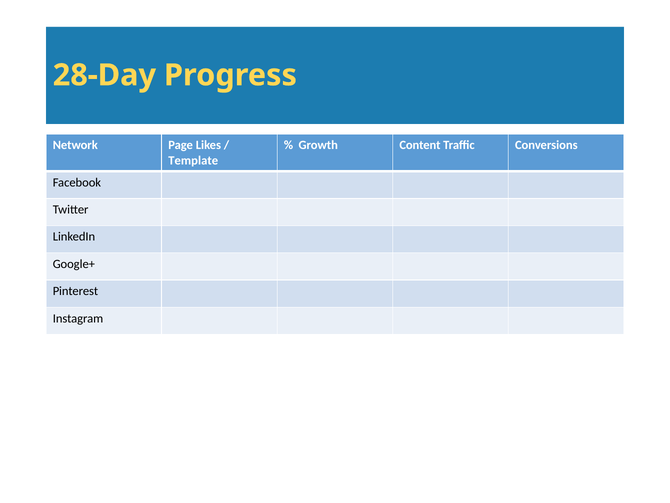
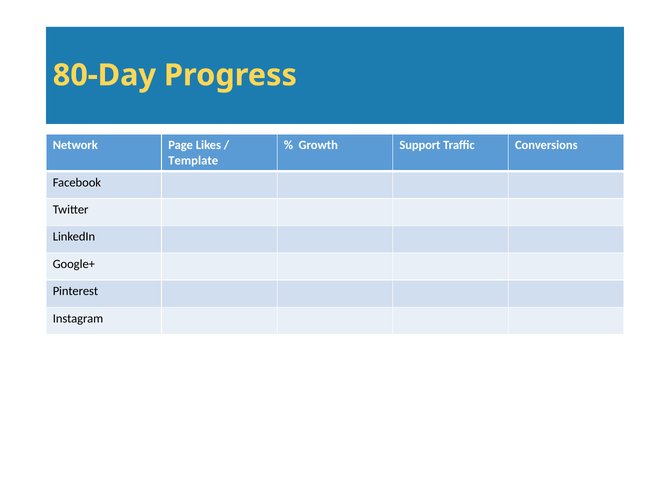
28-Day: 28-Day -> 80-Day
Content: Content -> Support
